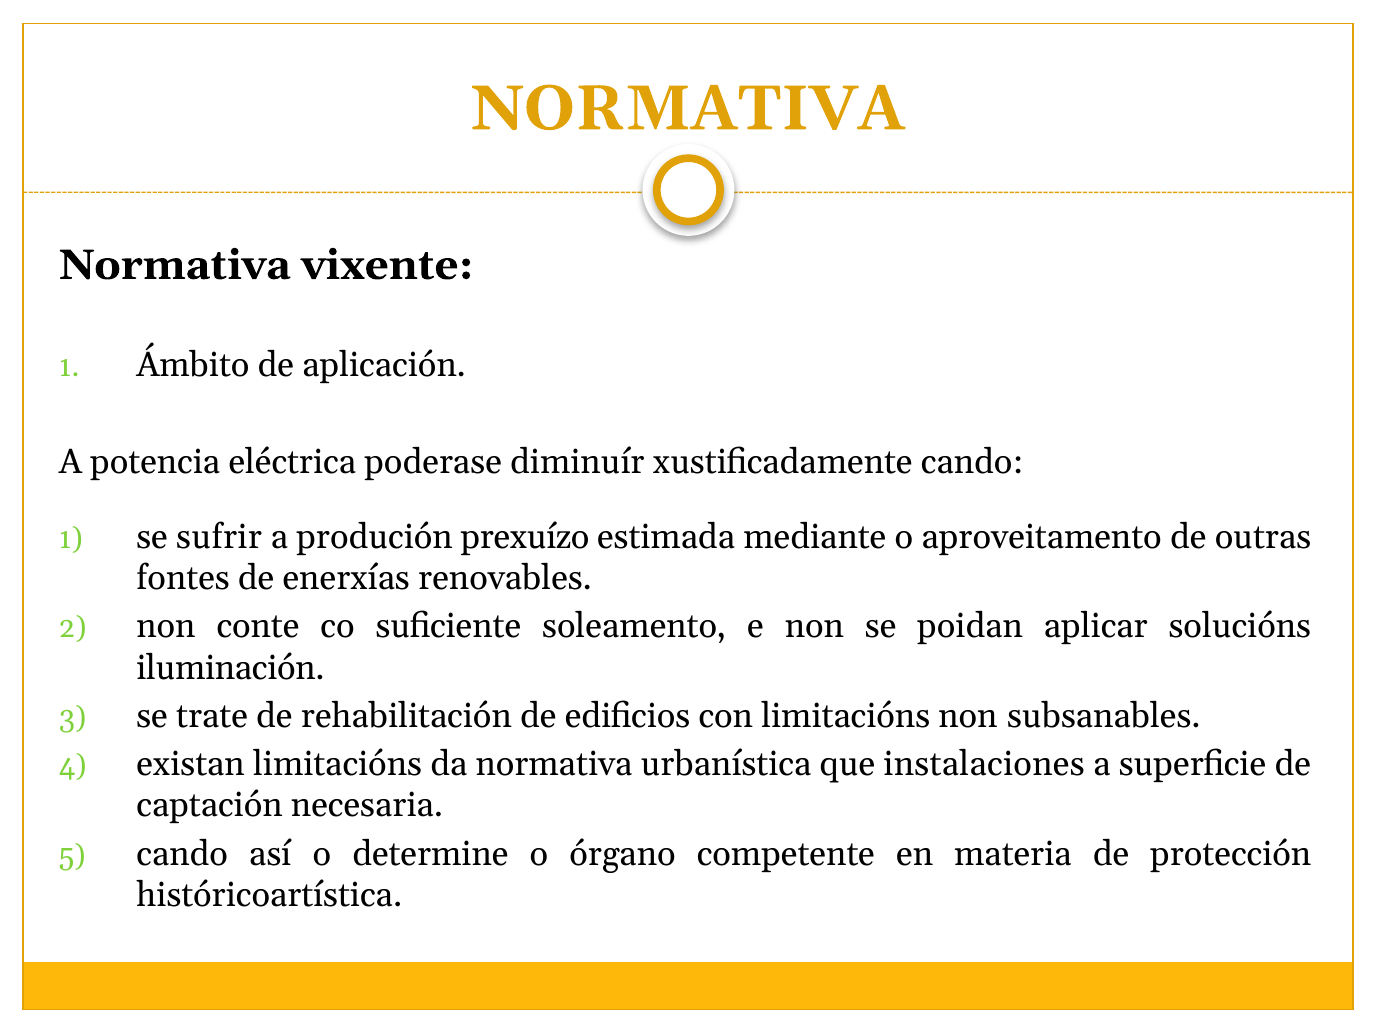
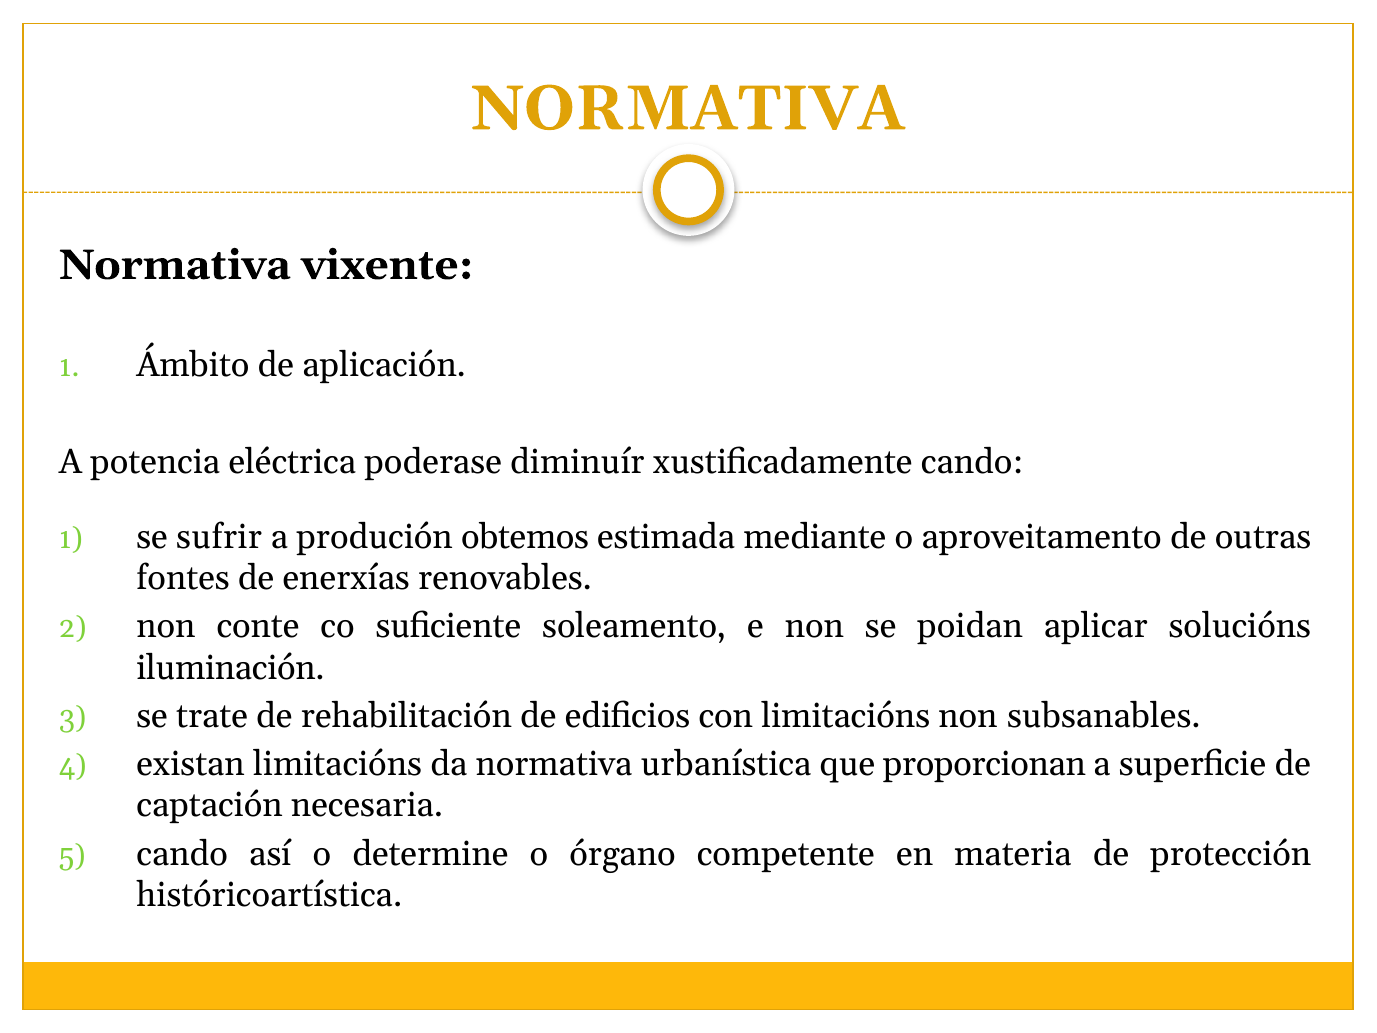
prexuízo: prexuízo -> obtemos
instalaciones: instalaciones -> proporcionan
